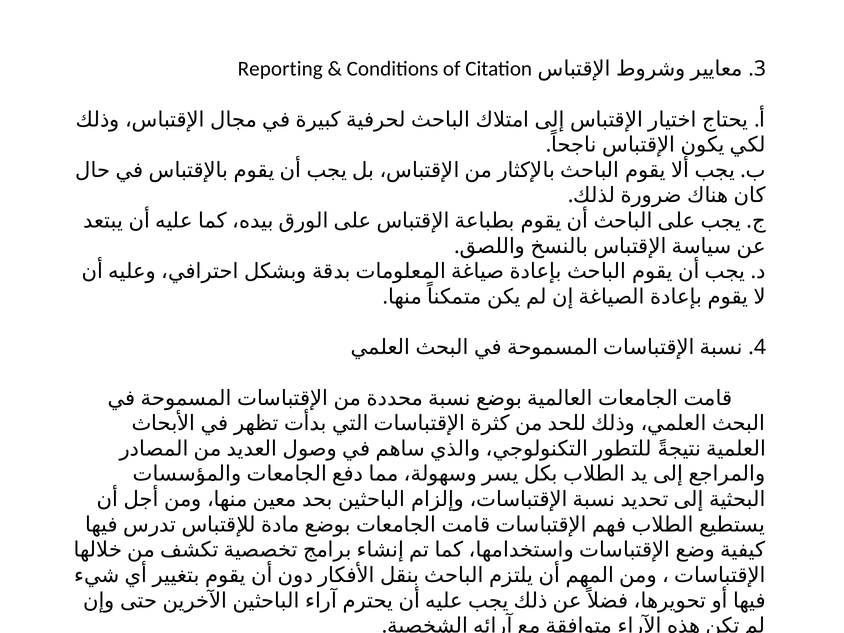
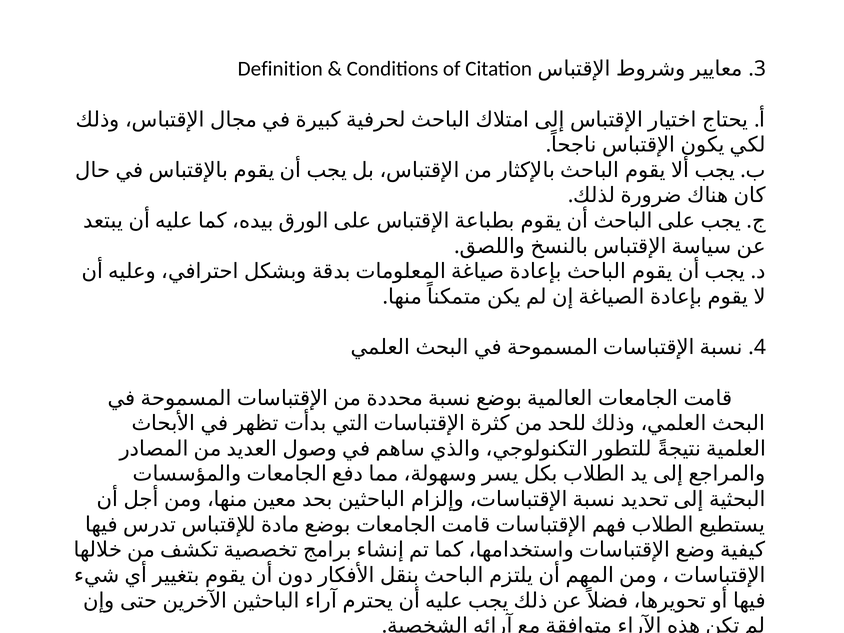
Reporting: Reporting -> Definition
